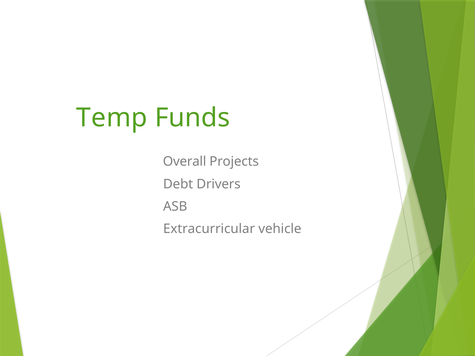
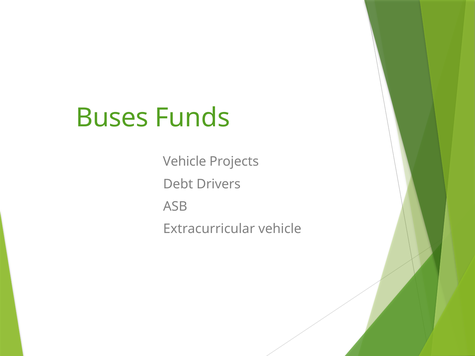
Temp: Temp -> Buses
Overall at (185, 162): Overall -> Vehicle
